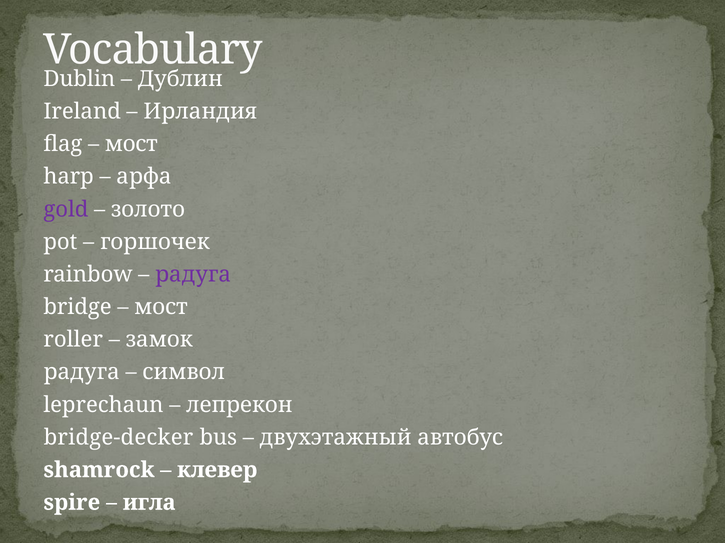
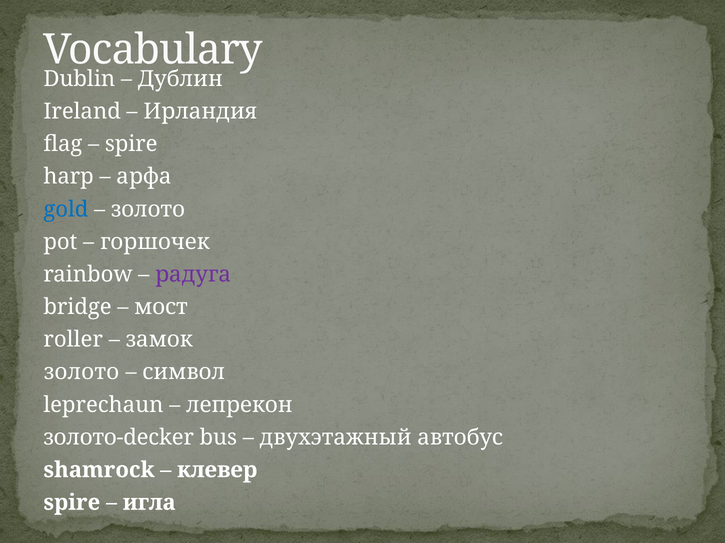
мост at (131, 144): мост -> spire
gold colour: purple -> blue
радуга at (82, 373): радуга -> золото
bridge-decker: bridge-decker -> золото-decker
